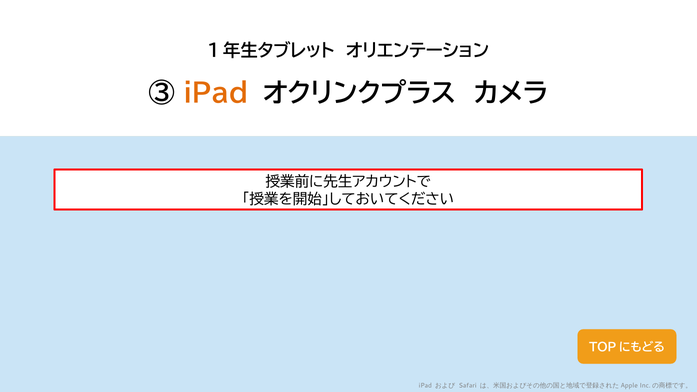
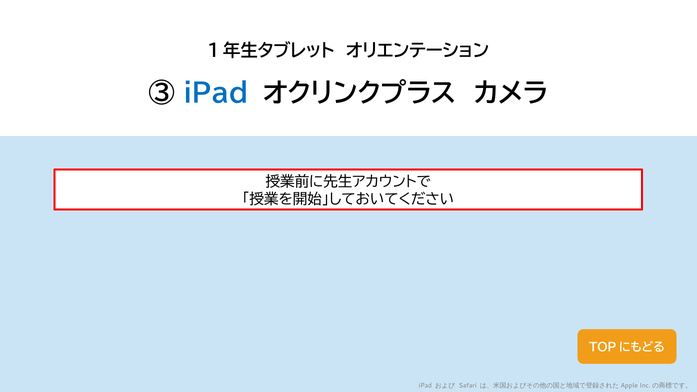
iPad at (216, 94) colour: orange -> blue
